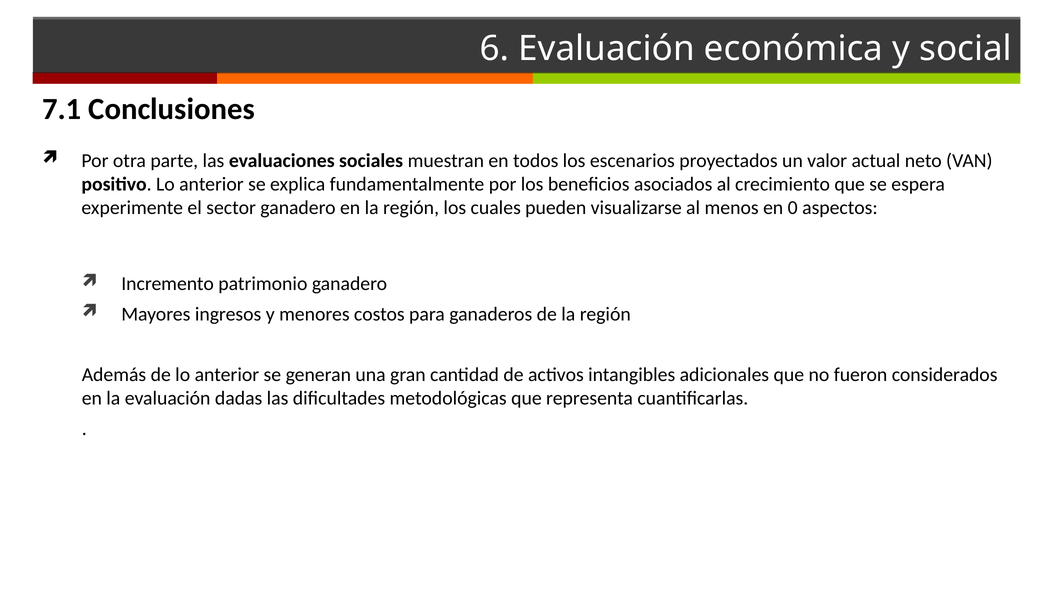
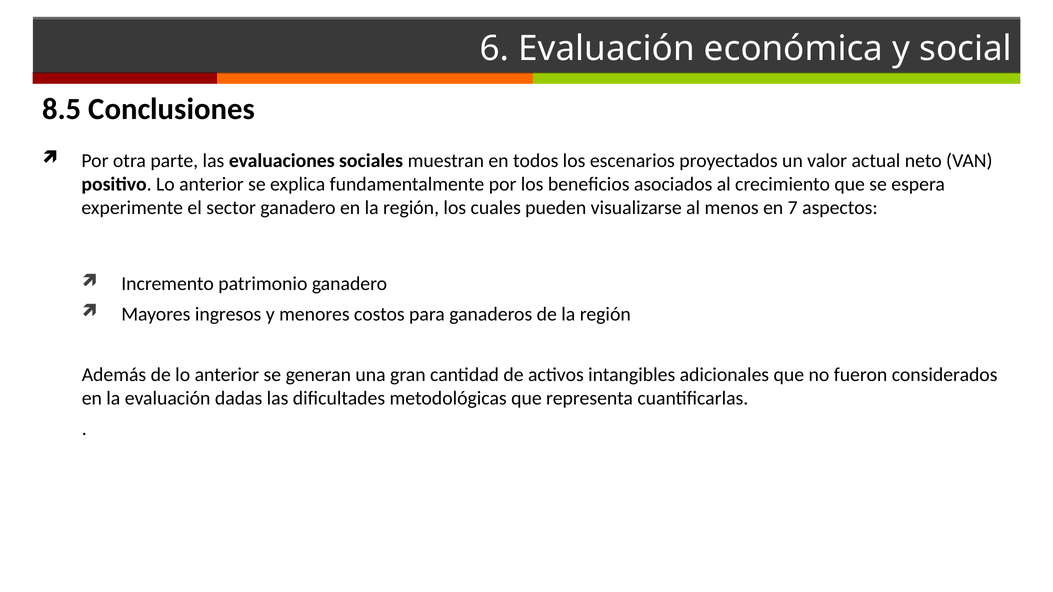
7.1: 7.1 -> 8.5
0: 0 -> 7
